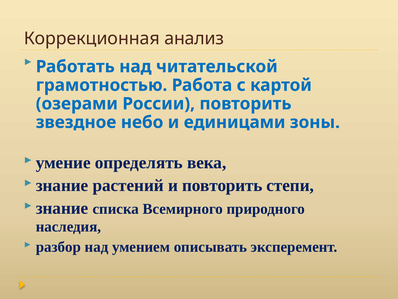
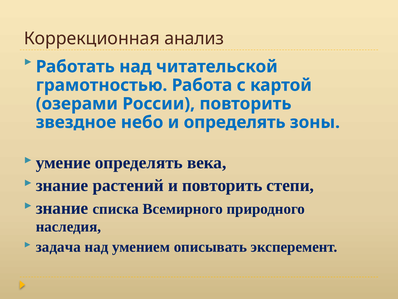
и единицами: единицами -> определять
разбор: разбор -> задача
